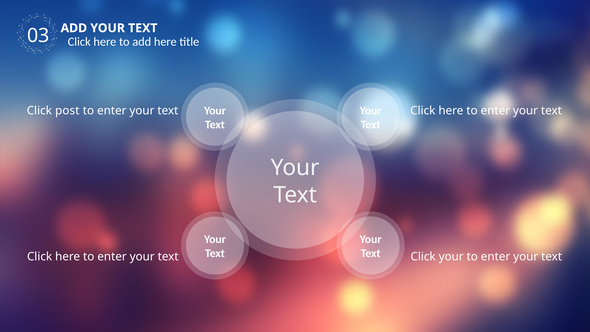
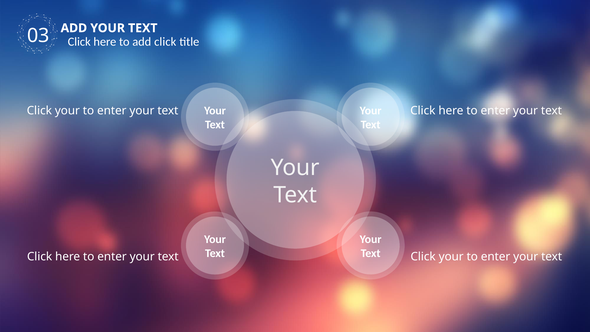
add here: here -> click
post at (67, 110): post -> your
